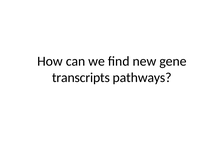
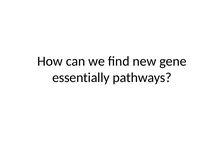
transcripts: transcripts -> essentially
